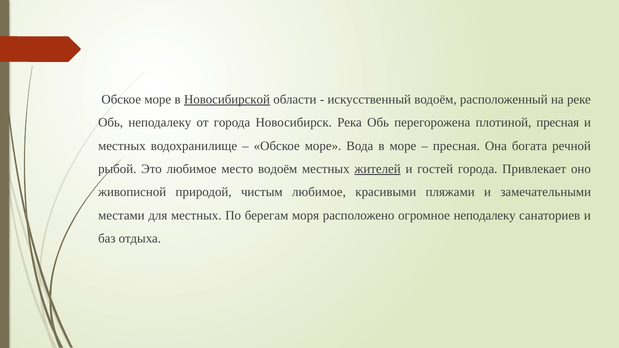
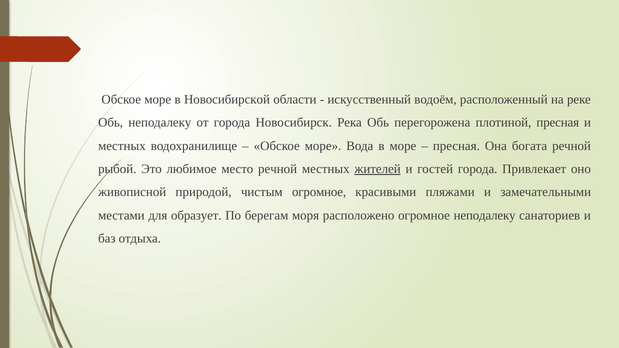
Новосибирской underline: present -> none
место водоём: водоём -> речной
чистым любимое: любимое -> огромное
для местных: местных -> образует
